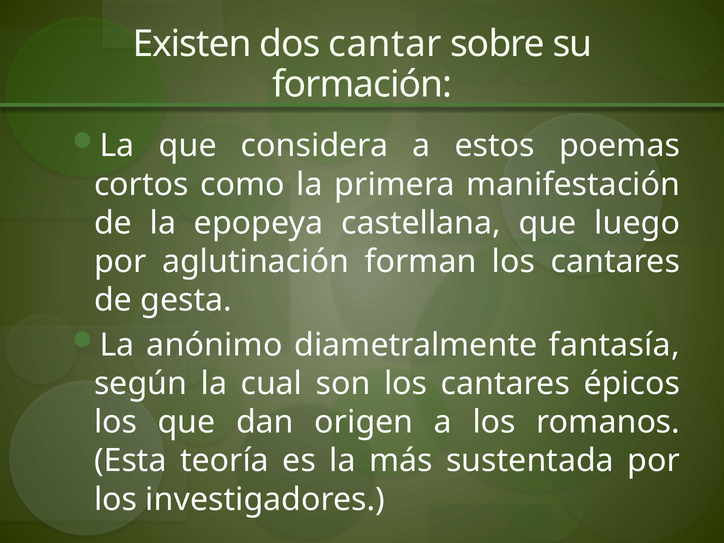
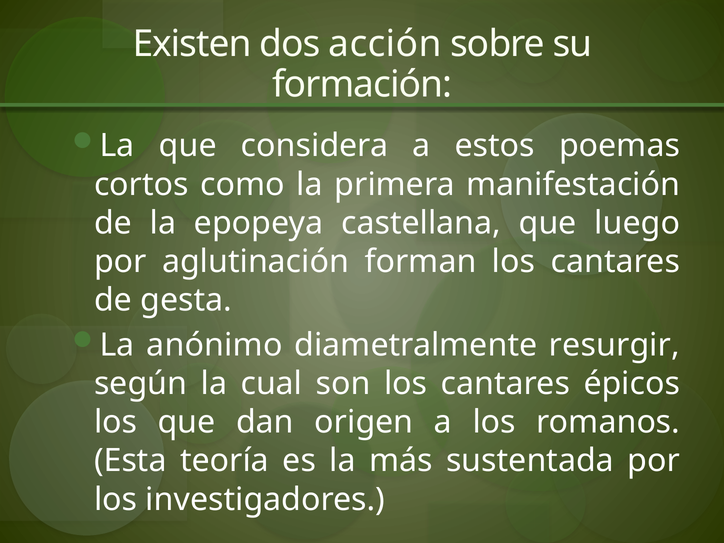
cantar: cantar -> acción
fantasía: fantasía -> resurgir
